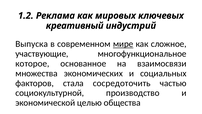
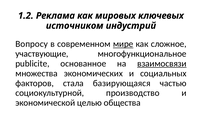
креативный: креативный -> источником
Выпуска: Выпуска -> Вопросу
которое: которое -> publicite
взаимосвязи underline: none -> present
сосредоточить: сосредоточить -> базирующаяся
